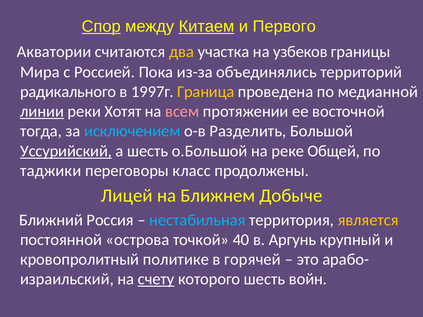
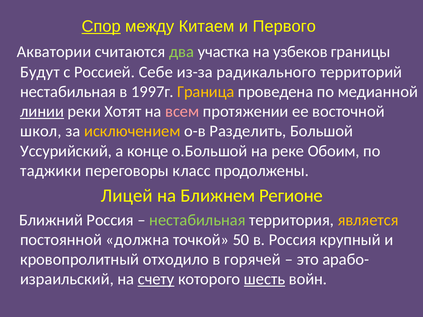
Китаем underline: present -> none
два colour: yellow -> light green
Мира: Мира -> Будут
Пока: Пока -> Себе
объединялись: объединялись -> радикального
радикального at (68, 92): радикального -> нестабильная
тогда: тогда -> школ
исключением colour: light blue -> yellow
Уссурийский underline: present -> none
а шесть: шесть -> конце
Общей: Общей -> Обоим
Добыче: Добыче -> Регионе
нестабильная at (197, 220) colour: light blue -> light green
острова: острова -> должна
40: 40 -> 50
в Аргунь: Аргунь -> Россия
политике: политике -> отходило
шесть at (265, 279) underline: none -> present
